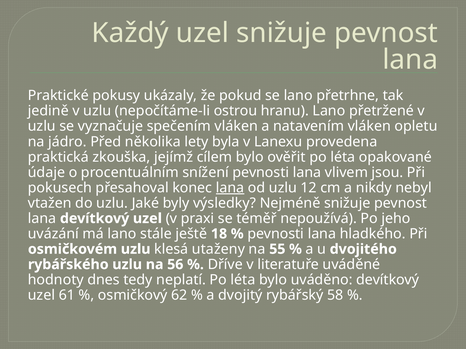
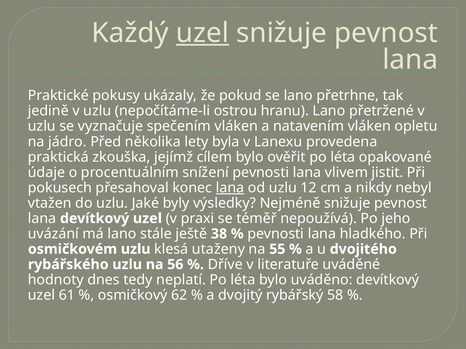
uzel at (202, 33) underline: none -> present
jsou: jsou -> jistit
18: 18 -> 38
